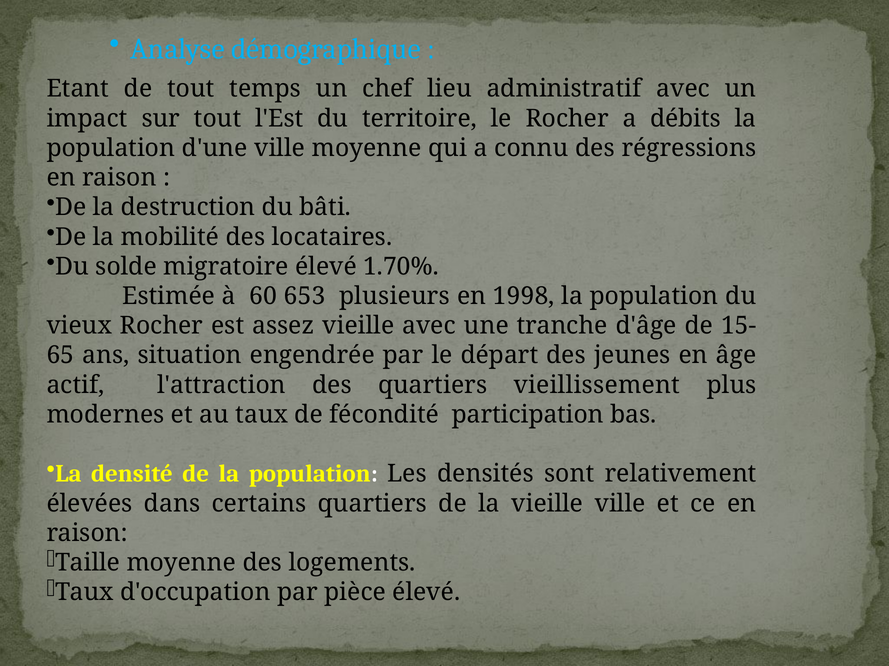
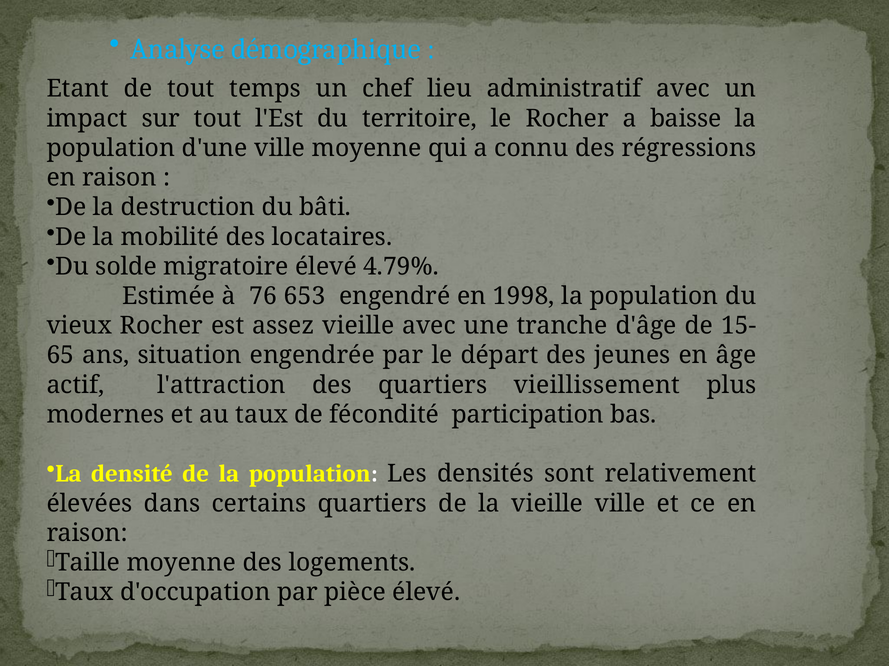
débits: débits -> baisse
1.70%: 1.70% -> 4.79%
60: 60 -> 76
plusieurs: plusieurs -> engendré
